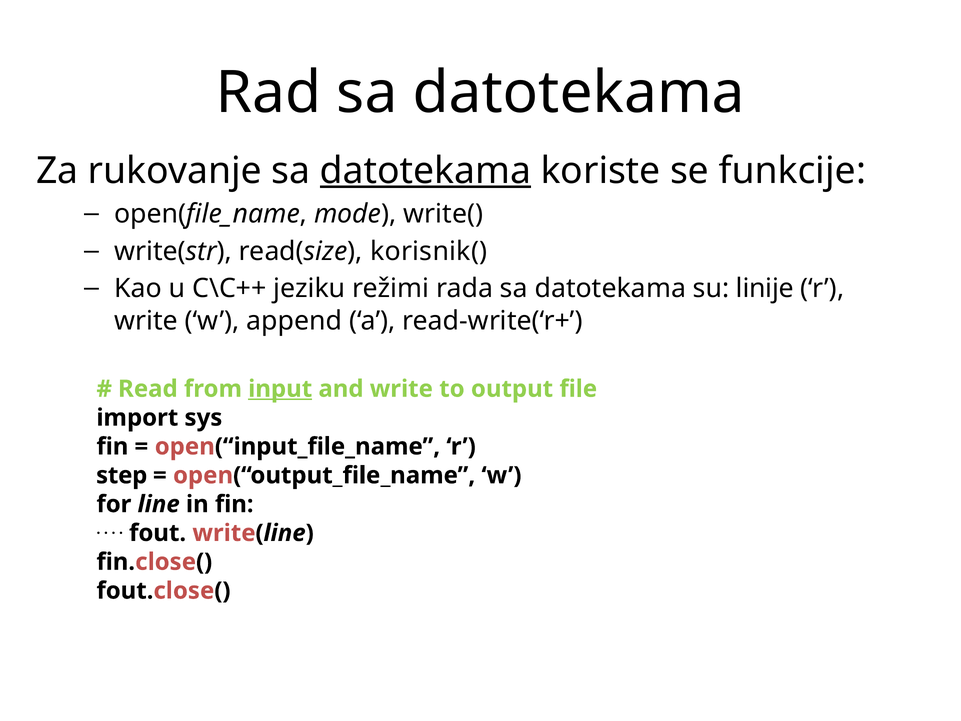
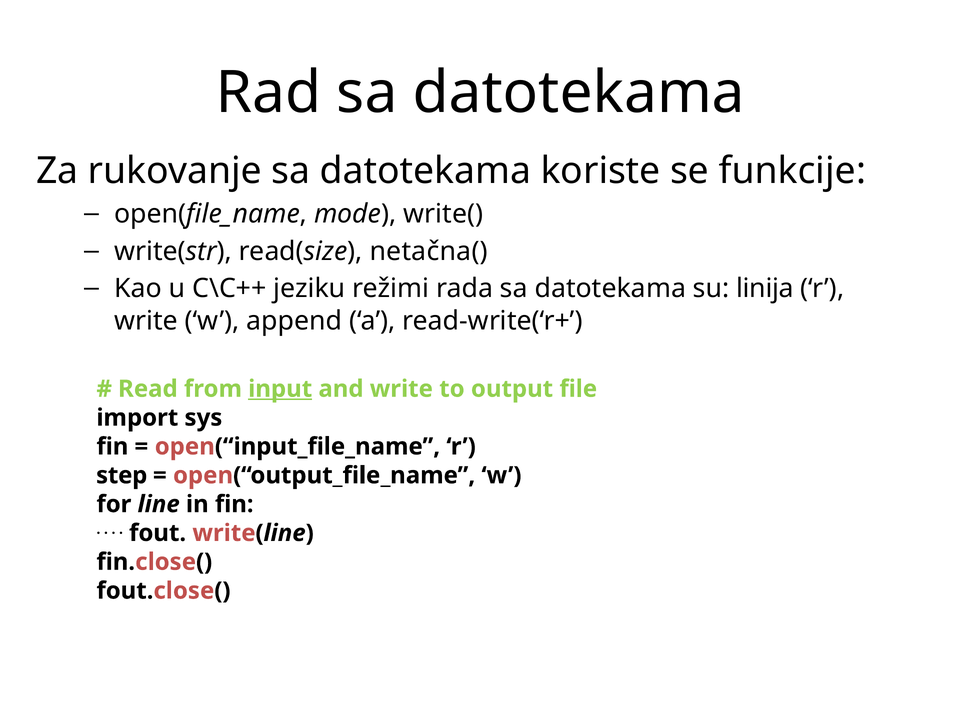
datotekama at (425, 171) underline: present -> none
korisnik(: korisnik( -> netačna(
linije: linije -> linija
